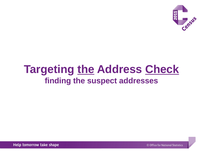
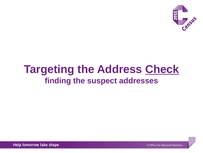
the at (86, 69) underline: present -> none
